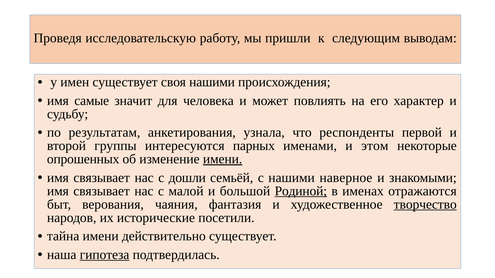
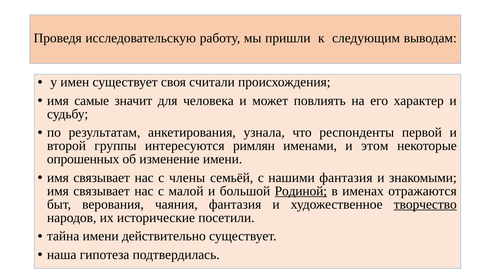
своя нашими: нашими -> считали
парных: парных -> римлян
имени at (223, 159) underline: present -> none
дошли: дошли -> члены
нашими наверное: наверное -> фантазия
гипотеза underline: present -> none
